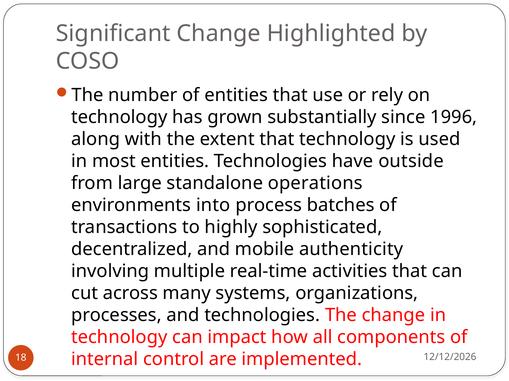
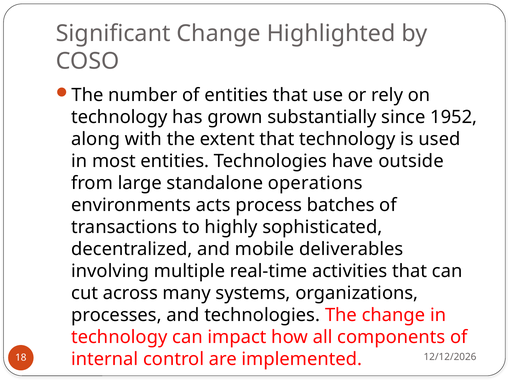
1996: 1996 -> 1952
into: into -> acts
authenticity: authenticity -> deliverables
